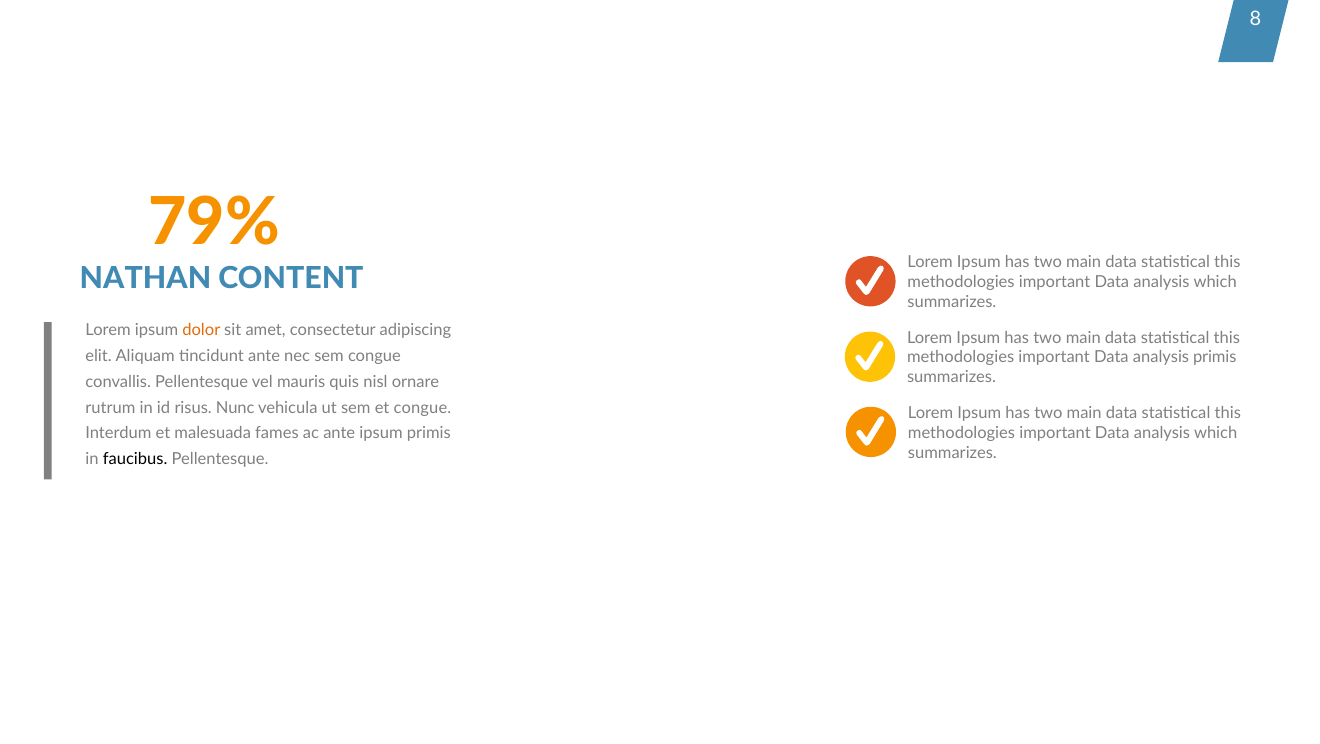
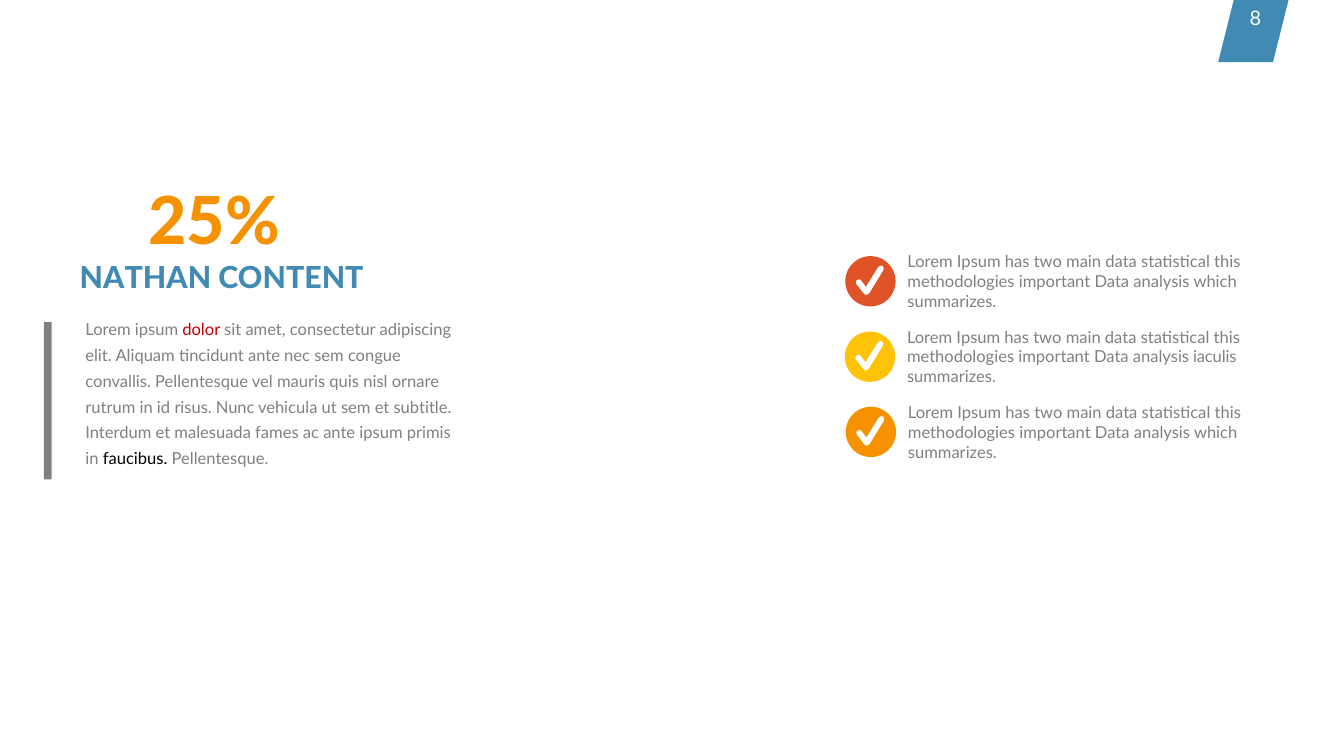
79%: 79% -> 25%
dolor colour: orange -> red
analysis primis: primis -> iaculis
et congue: congue -> subtitle
